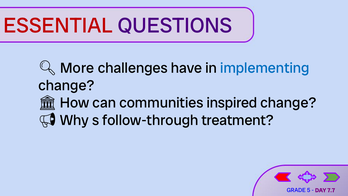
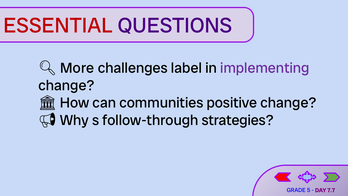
have: have -> label
implementing colour: blue -> purple
inspired: inspired -> positive
treatment: treatment -> strategies
